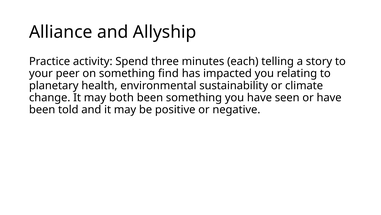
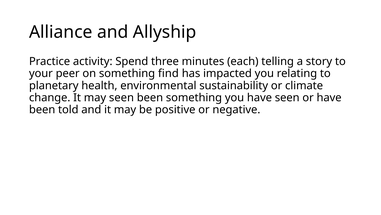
may both: both -> seen
